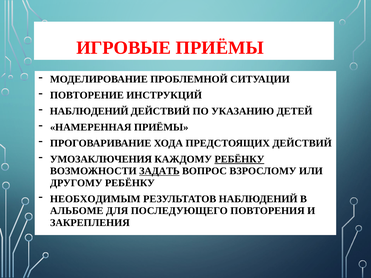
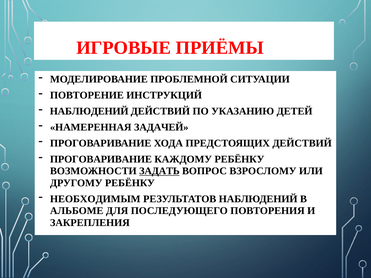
НАМЕРЕННАЯ ПРИЁМЫ: ПРИЁМЫ -> ЗАДАЧЕЙ
УМОЗАКЛЮЧЕНИЯ at (101, 159): УМОЗАКЛЮЧЕНИЯ -> ПРОГОВАРИВАНИЕ
РЕБЁНКУ at (239, 159) underline: present -> none
